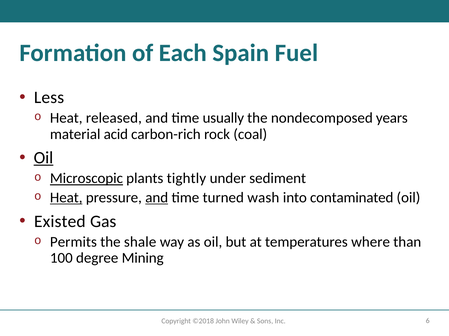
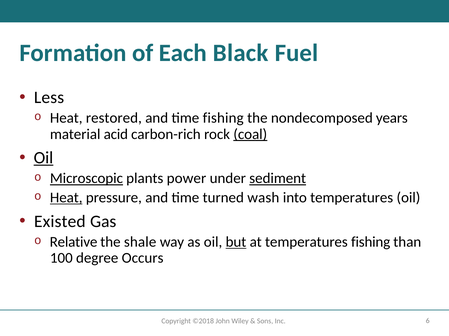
Spain: Spain -> Black
released: released -> restored
time usually: usually -> fishing
coal underline: none -> present
tightly: tightly -> power
sediment underline: none -> present
and at (157, 198) underline: present -> none
into contaminated: contaminated -> temperatures
Permits: Permits -> Relative
but underline: none -> present
temperatures where: where -> fishing
Mining: Mining -> Occurs
